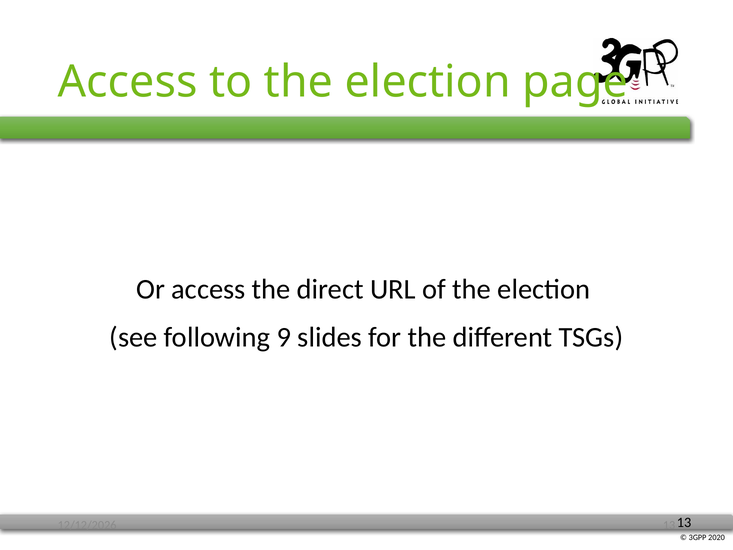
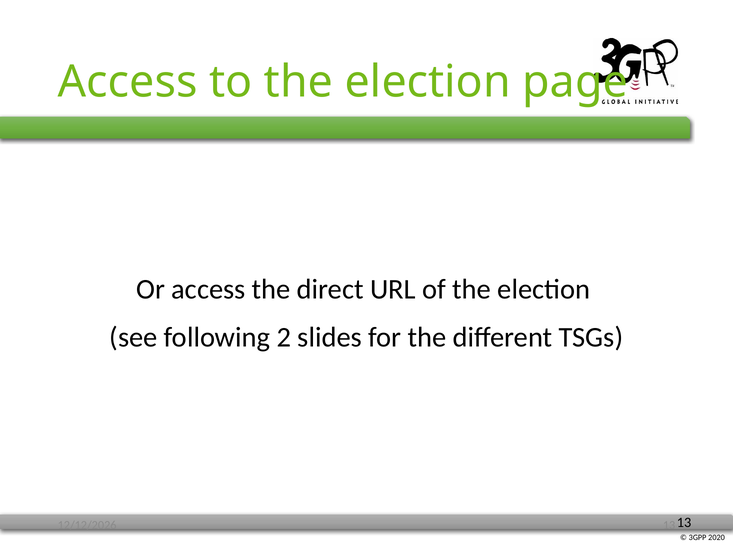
9: 9 -> 2
